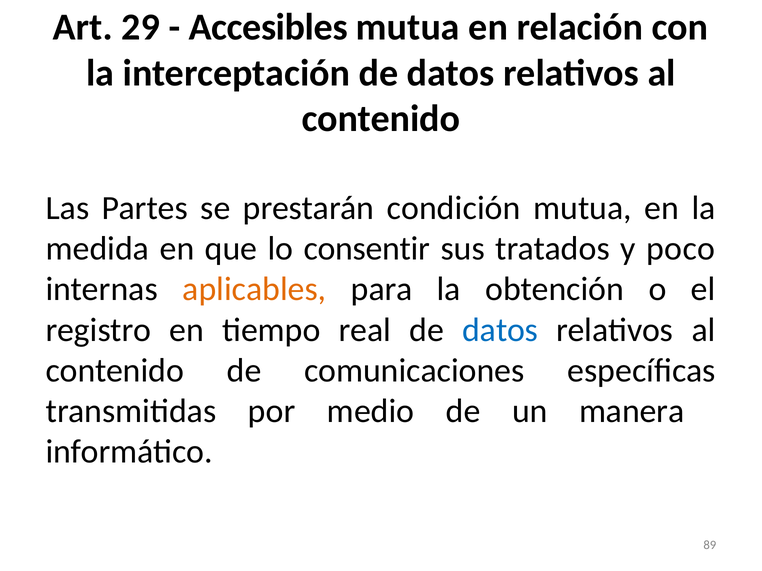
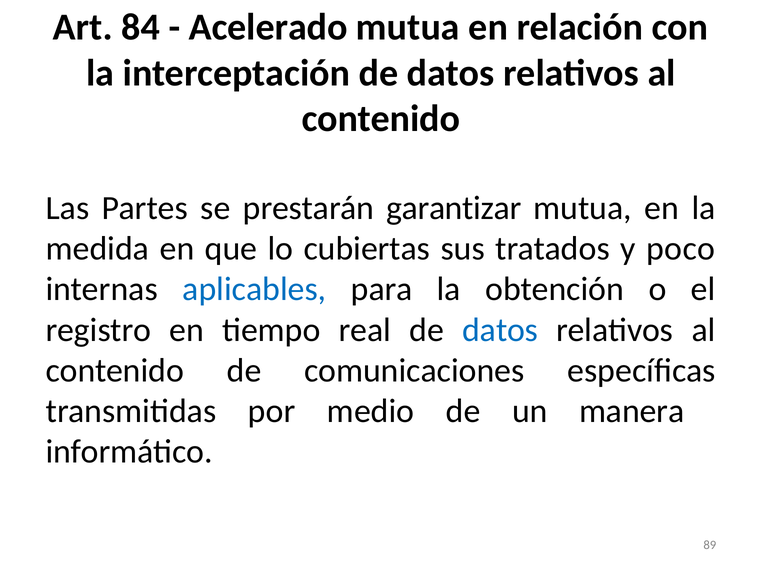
29: 29 -> 84
Accesibles: Accesibles -> Acelerado
condición: condición -> garantizar
consentir: consentir -> cubiertas
aplicables colour: orange -> blue
